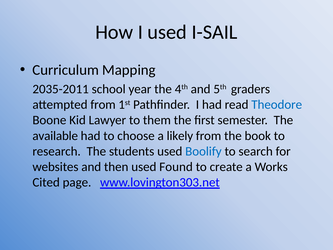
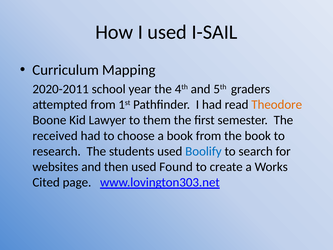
2035-2011: 2035-2011 -> 2020-2011
Theodore colour: blue -> orange
available: available -> received
a likely: likely -> book
